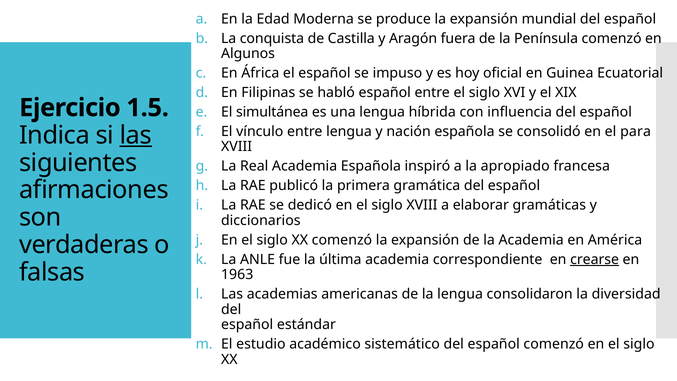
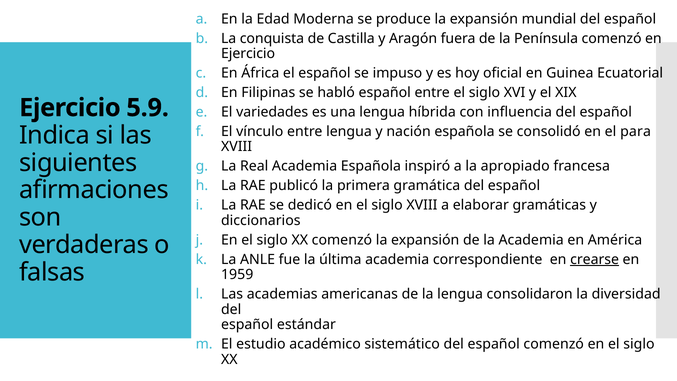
Algunos at (248, 54): Algunos -> Ejercicio
1.5: 1.5 -> 5.9
simultánea: simultánea -> variedades
las at (136, 135) underline: present -> none
1963: 1963 -> 1959
